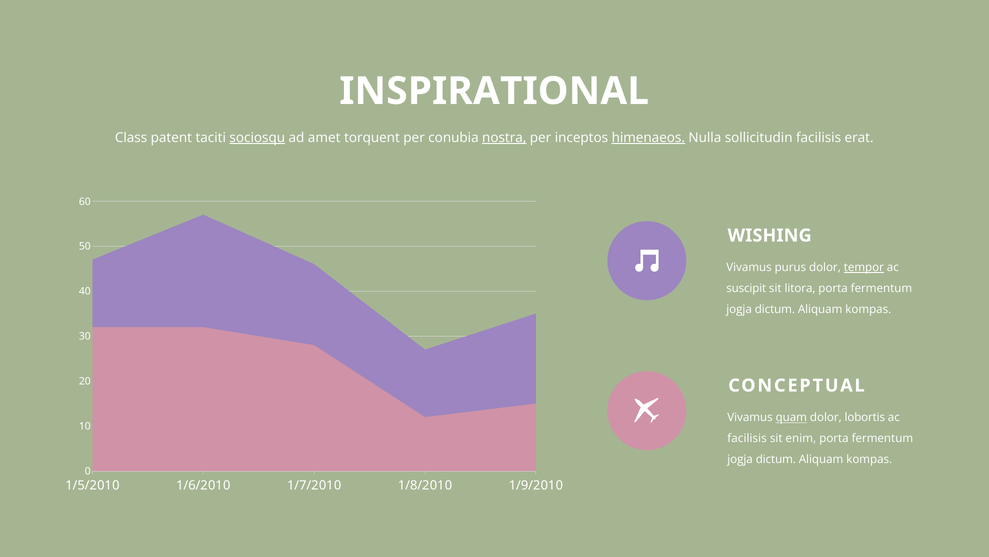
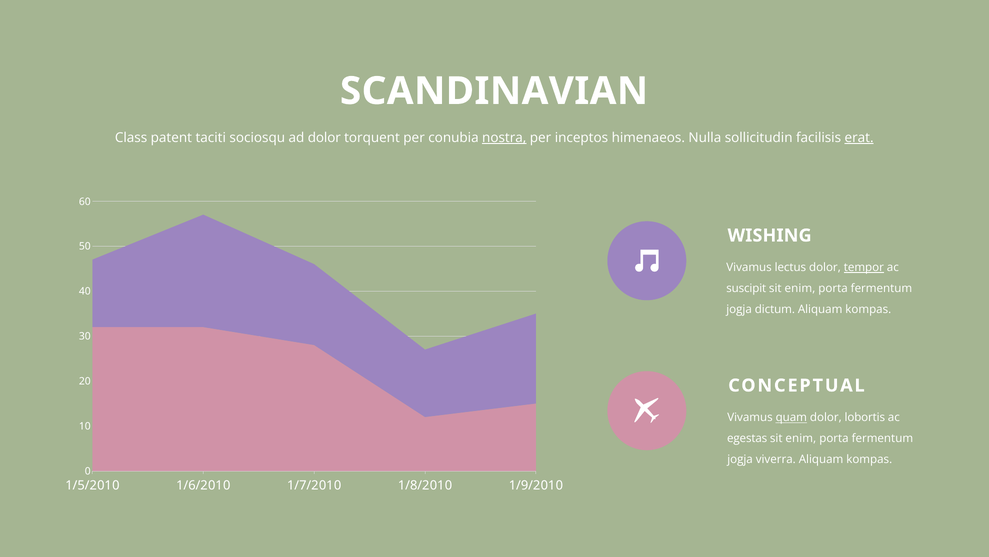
INSPIRATIONAL: INSPIRATIONAL -> SCANDINAVIAN
sociosqu underline: present -> none
ad amet: amet -> dolor
himenaeos underline: present -> none
erat underline: none -> present
purus: purus -> lectus
litora at (800, 288): litora -> enim
facilisis at (747, 438): facilisis -> egestas
dictum at (776, 459): dictum -> viverra
